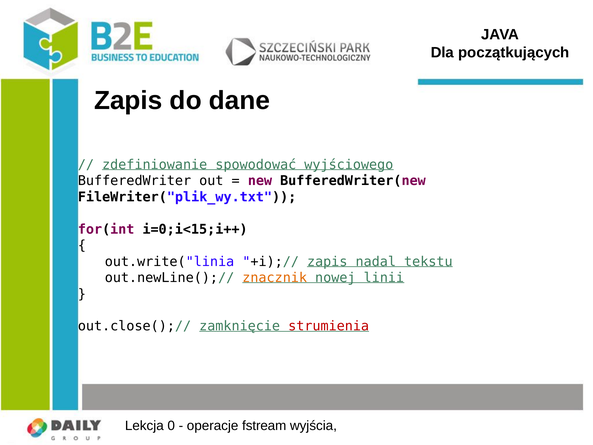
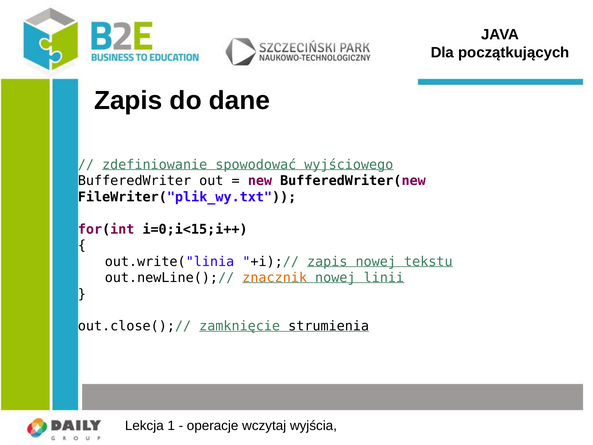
zapis nadal: nadal -> nowej
strumienia colour: red -> black
0: 0 -> 1
fstream: fstream -> wczytaj
